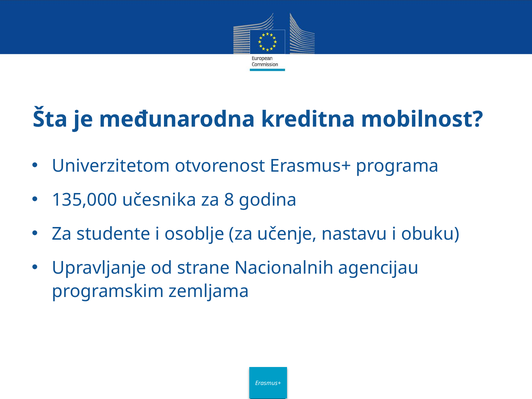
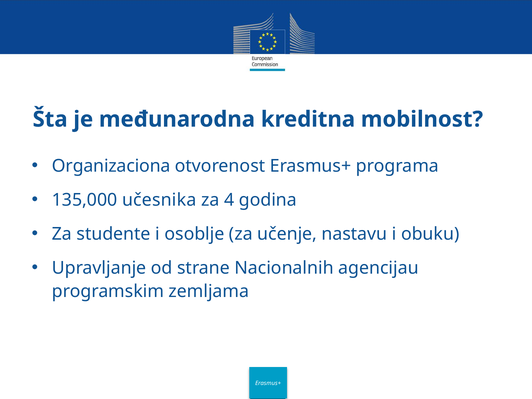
Univerzitetom: Univerzitetom -> Organizaciona
8: 8 -> 4
